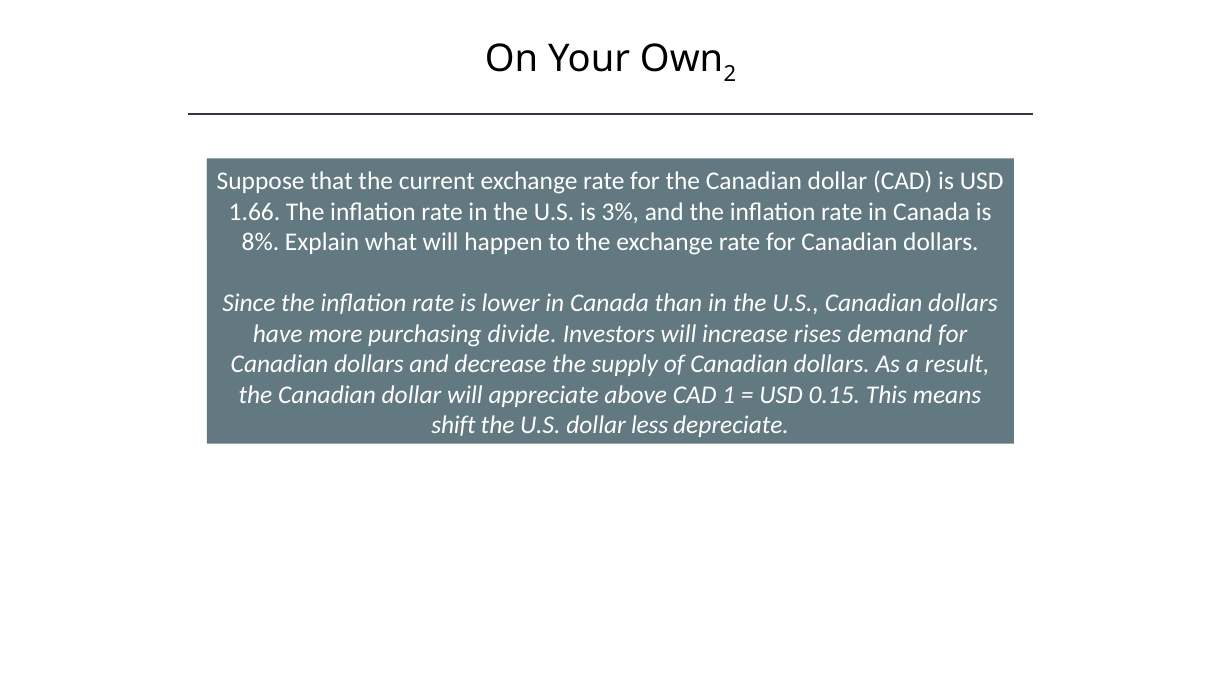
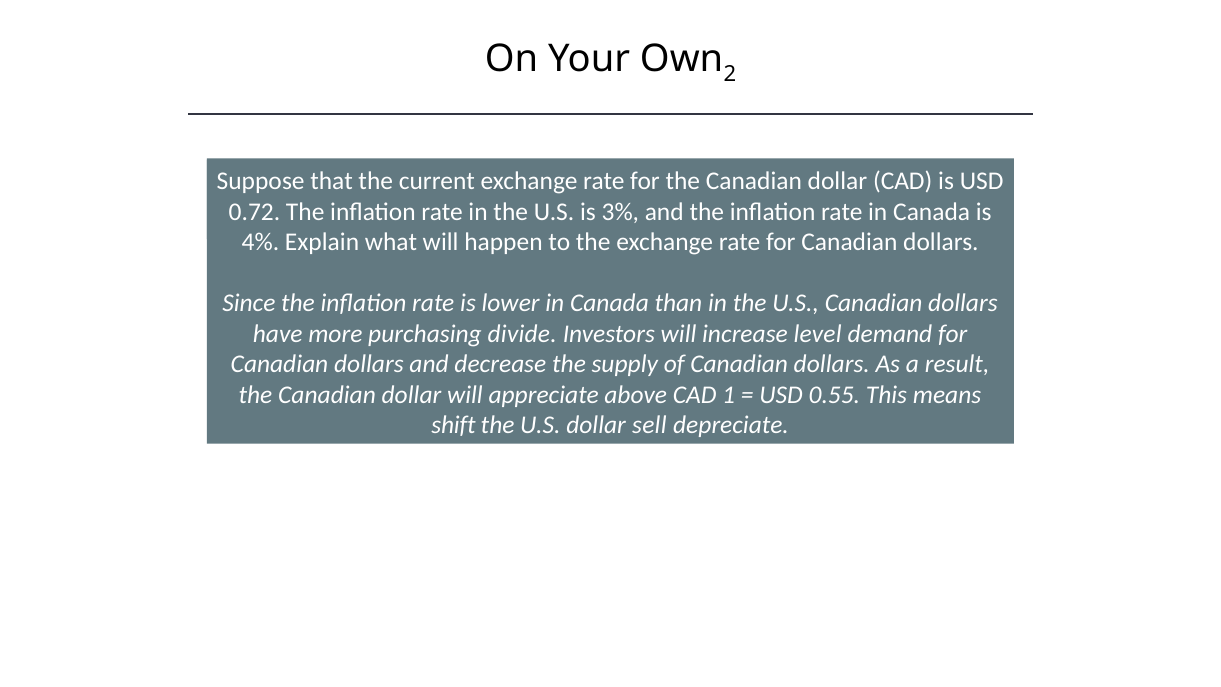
1.66: 1.66 -> 0.72
8%: 8% -> 4%
rises: rises -> level
0.15: 0.15 -> 0.55
less: less -> sell
